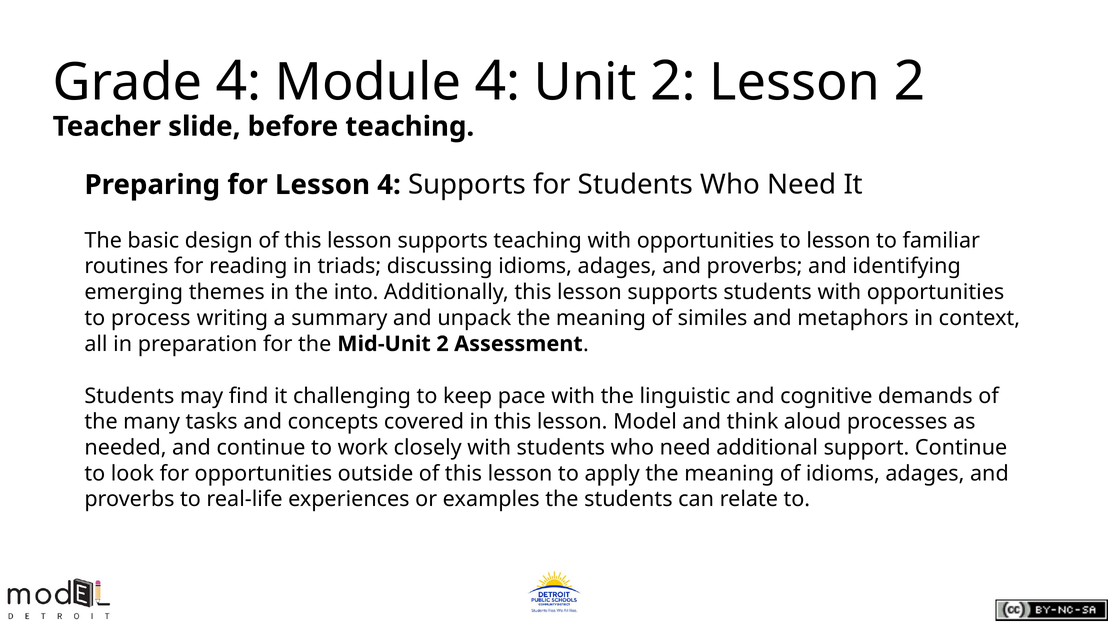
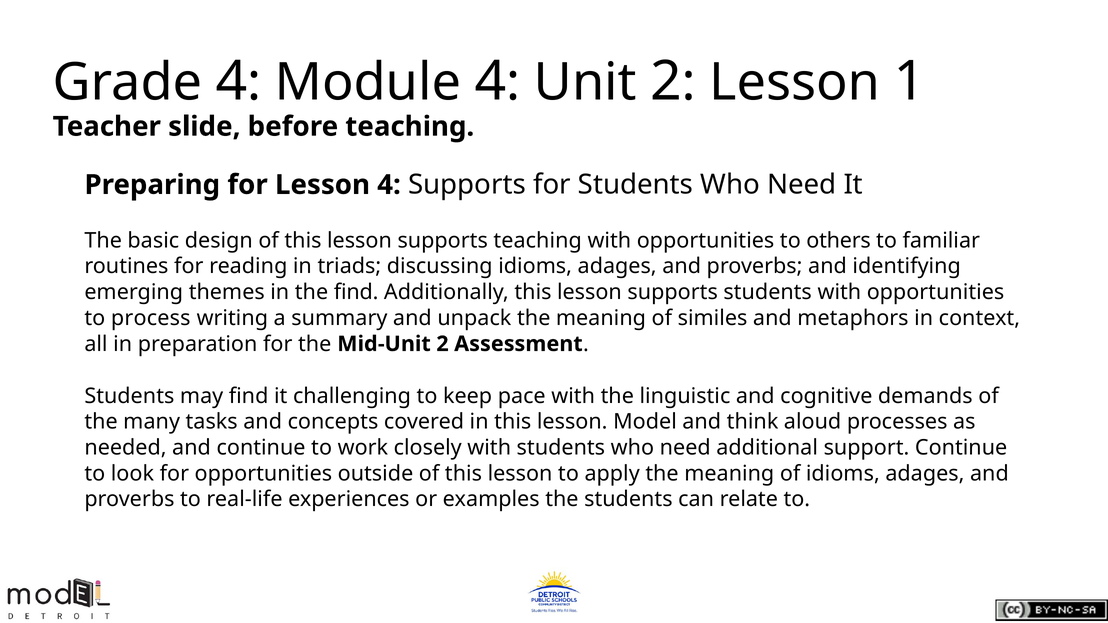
Lesson 2: 2 -> 1
to lesson: lesson -> others
the into: into -> find
